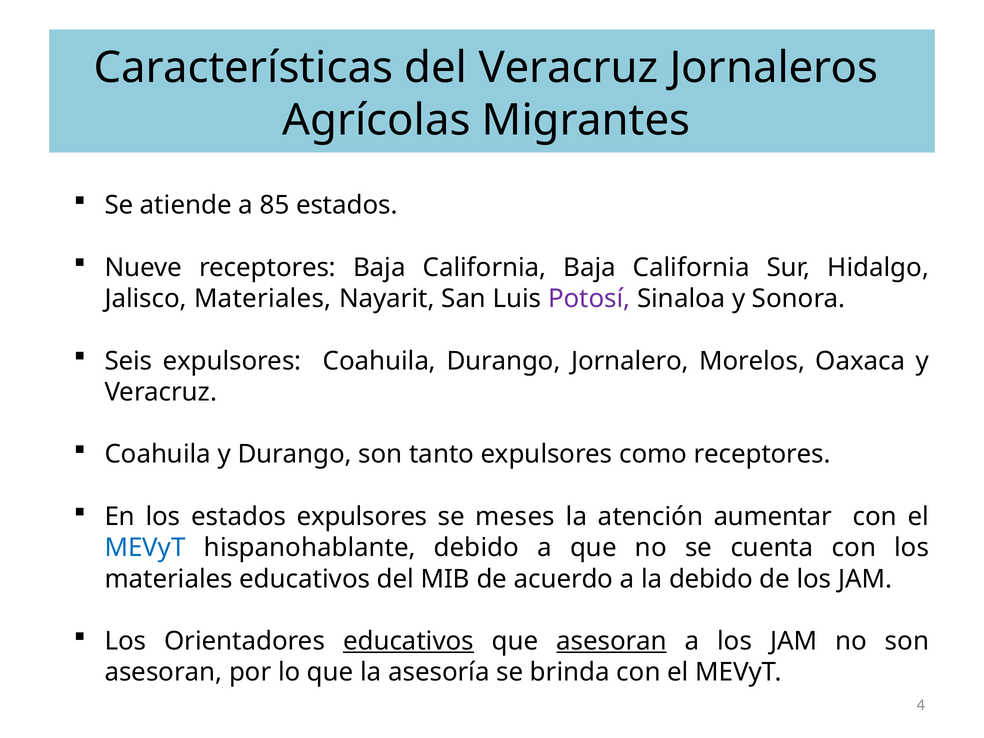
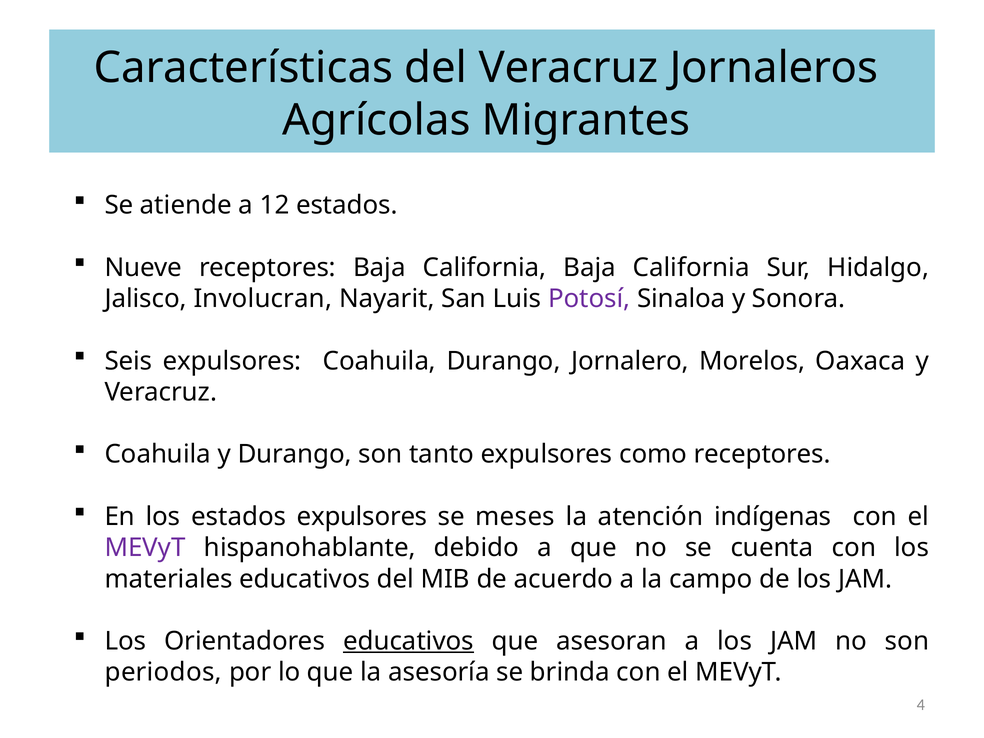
85: 85 -> 12
Jalisco Materiales: Materiales -> Involucran
aumentar: aumentar -> indígenas
MEVyT at (145, 548) colour: blue -> purple
la debido: debido -> campo
asesoran at (612, 641) underline: present -> none
asesoran at (163, 672): asesoran -> periodos
